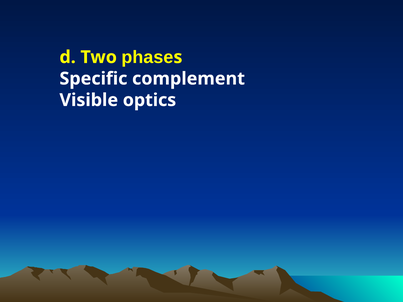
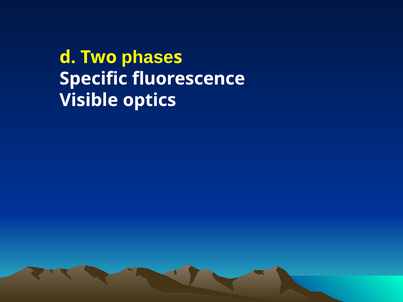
complement: complement -> fluorescence
